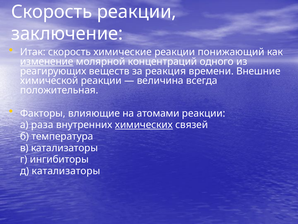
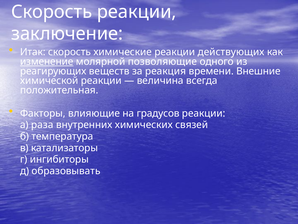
понижающий: понижающий -> действующих
концентраций: концентраций -> позволяющие
атомами: атомами -> градусов
химических underline: present -> none
д катализаторы: катализаторы -> образовывать
